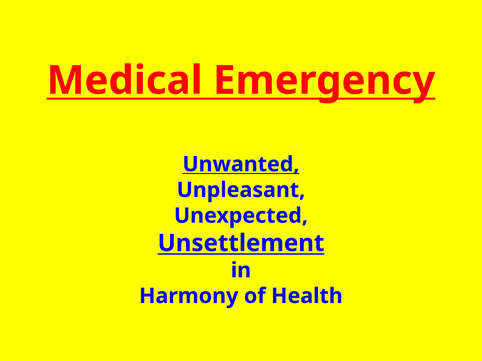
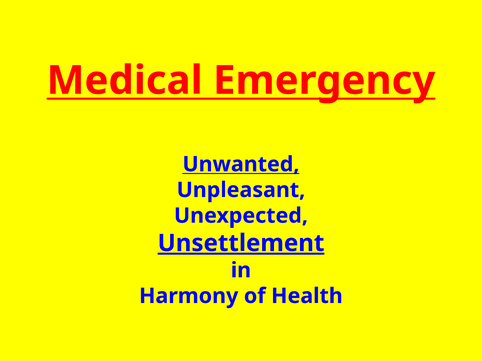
Unsettlement underline: none -> present
